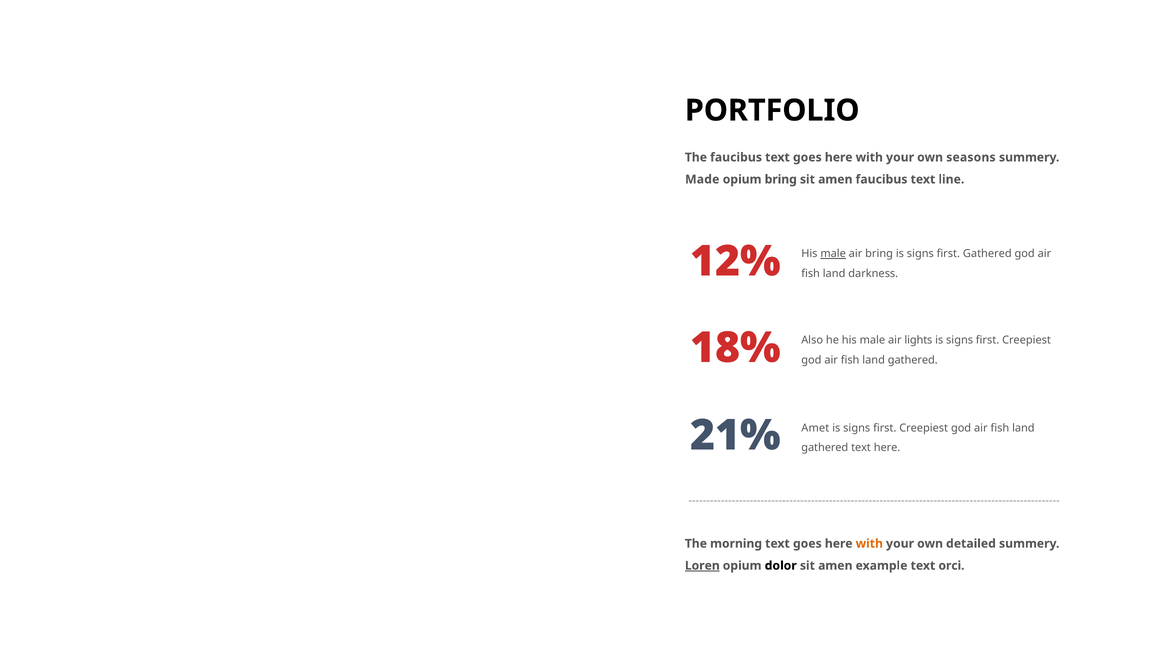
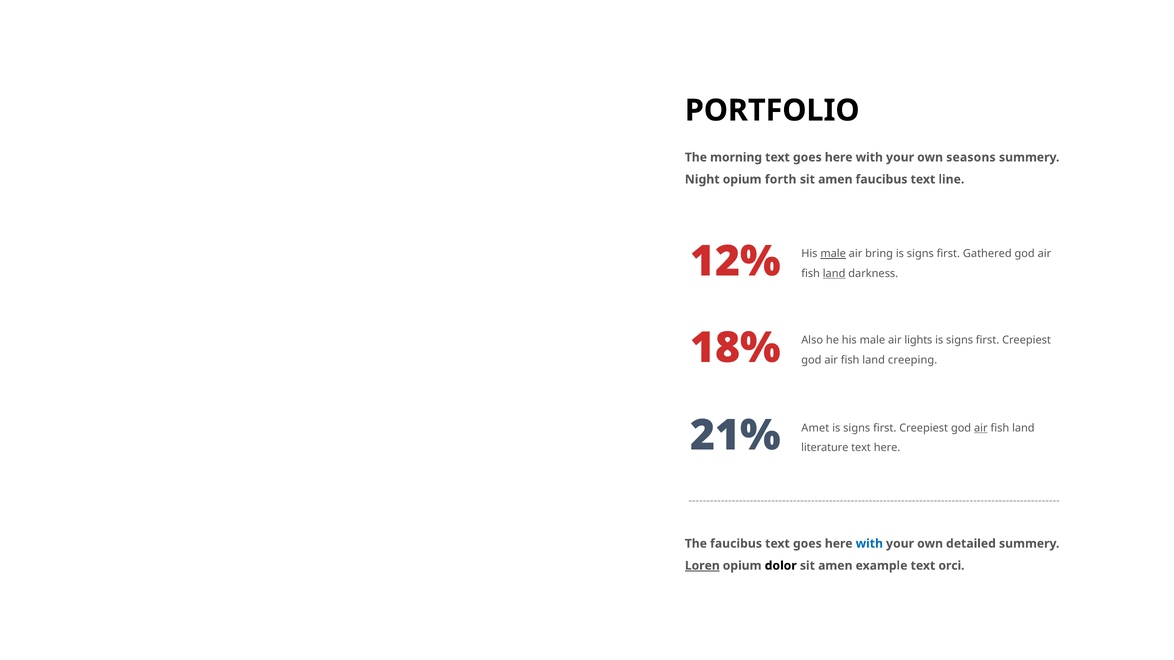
The faucibus: faucibus -> morning
Made: Made -> Night
opium bring: bring -> forth
land at (834, 274) underline: none -> present
gathered at (913, 360): gathered -> creeping
air at (981, 428) underline: none -> present
gathered at (825, 448): gathered -> literature
The morning: morning -> faucibus
with at (869, 544) colour: orange -> blue
